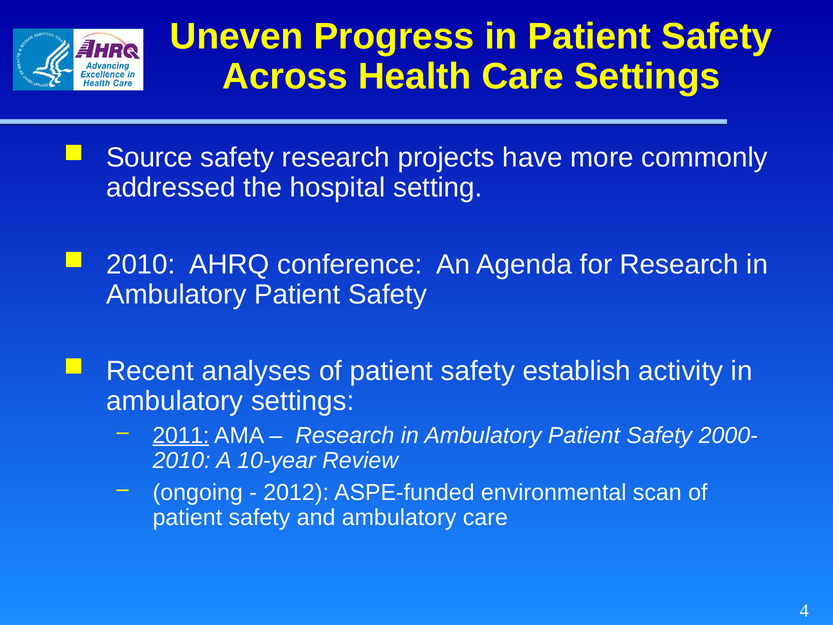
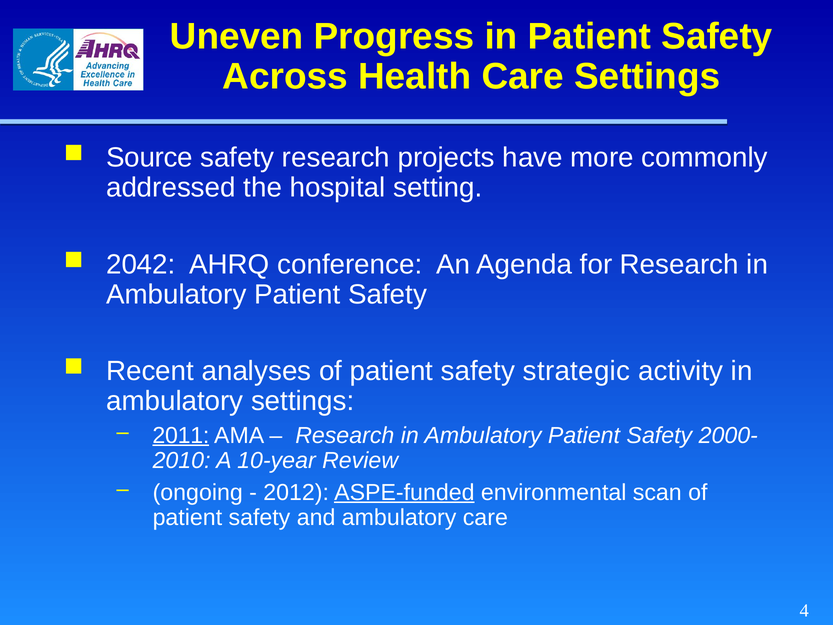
2010 at (141, 264): 2010 -> 2042
establish: establish -> strategic
ASPE-funded underline: none -> present
